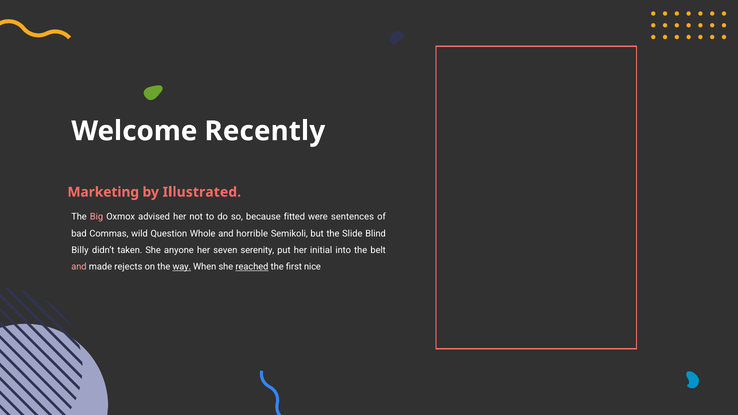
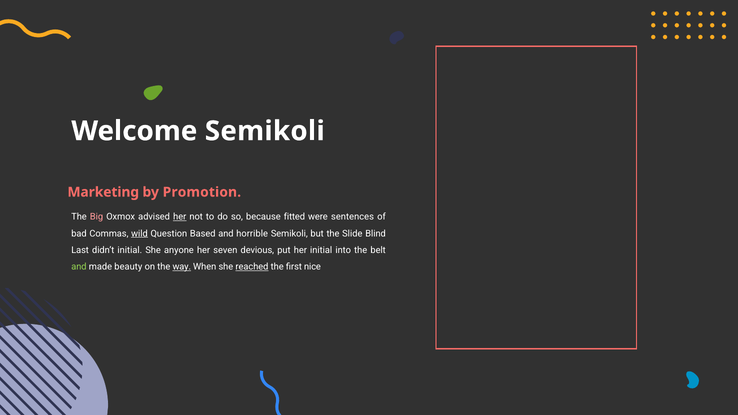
Welcome Recently: Recently -> Semikoli
Illustrated: Illustrated -> Promotion
her at (180, 217) underline: none -> present
wild underline: none -> present
Whole: Whole -> Based
Billy: Billy -> Last
didn’t taken: taken -> initial
serenity: serenity -> devious
and at (79, 267) colour: pink -> light green
rejects: rejects -> beauty
